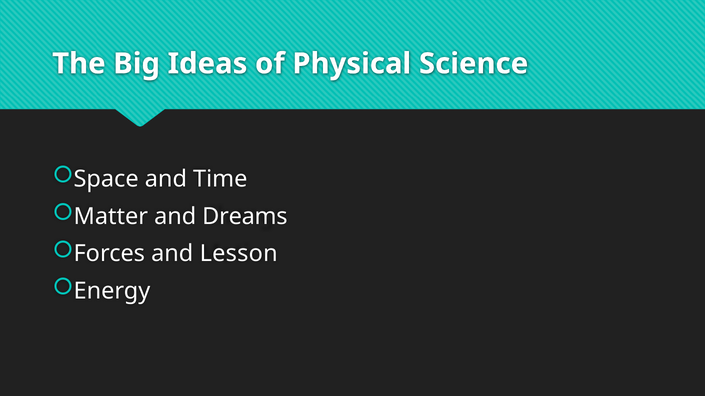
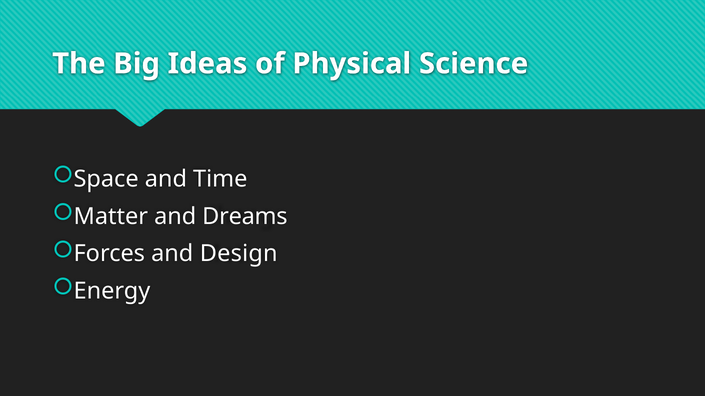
Lesson: Lesson -> Design
